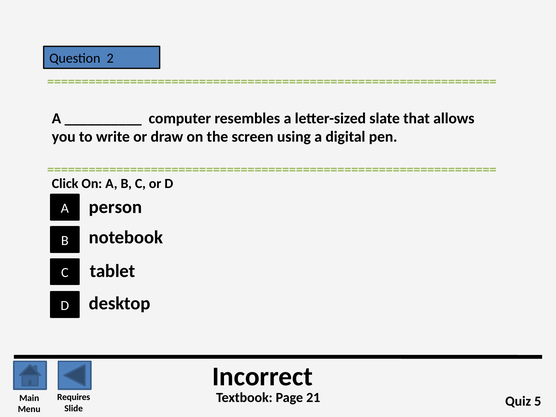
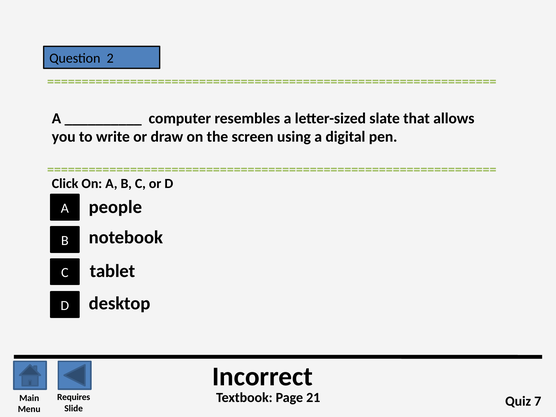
person: person -> people
5: 5 -> 7
